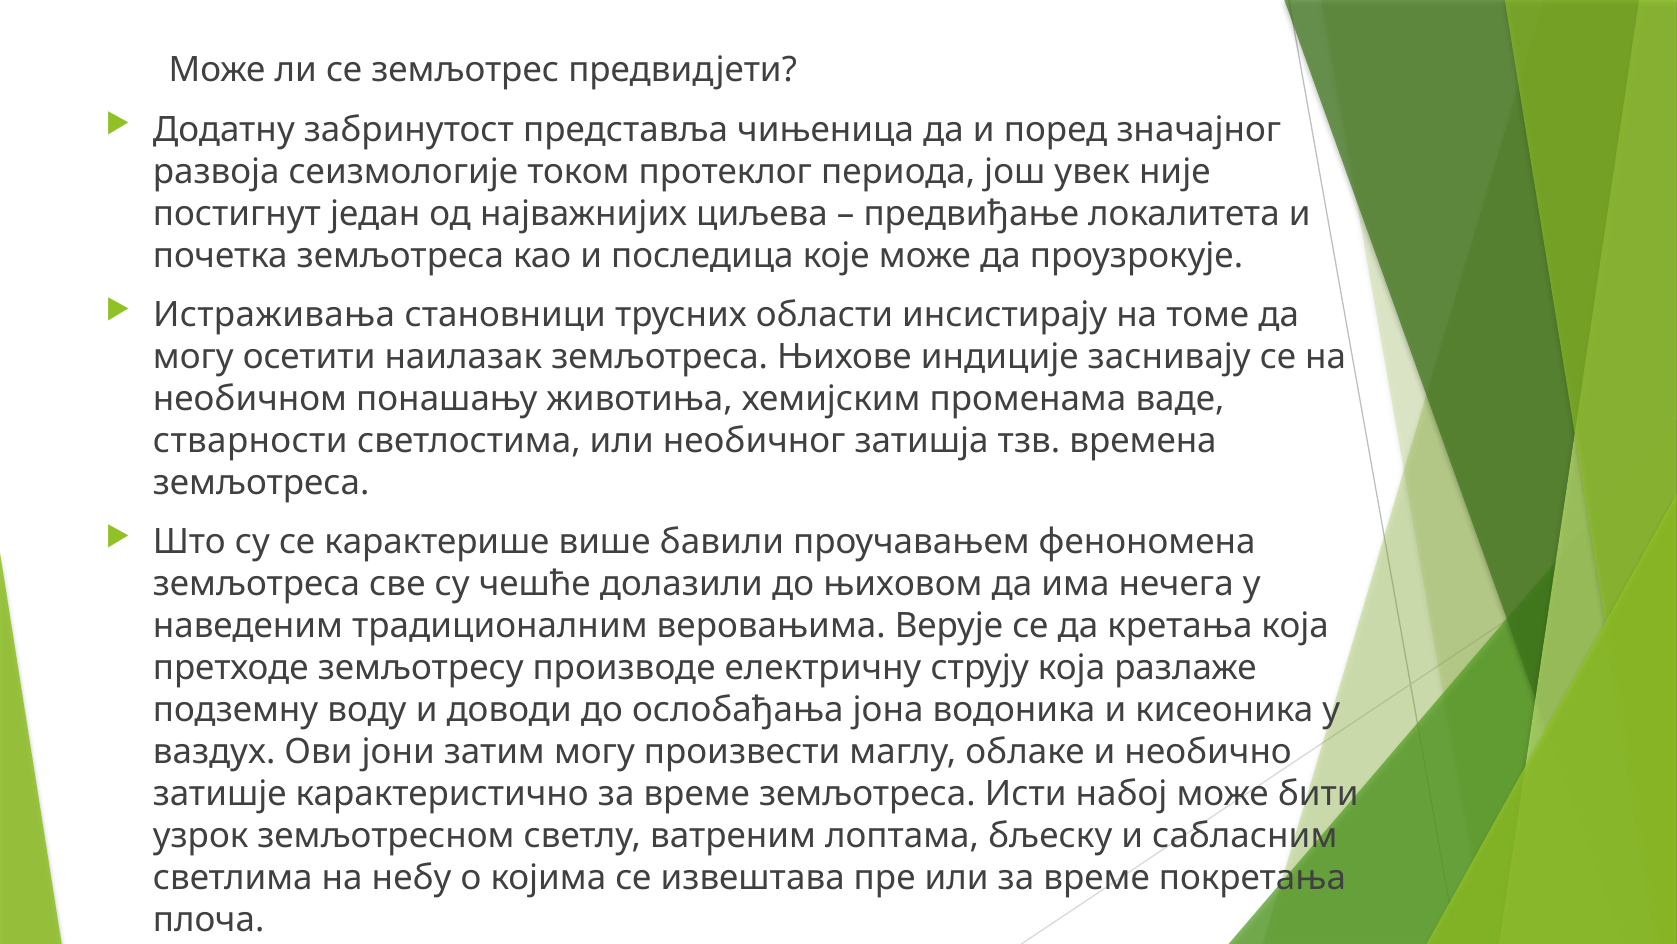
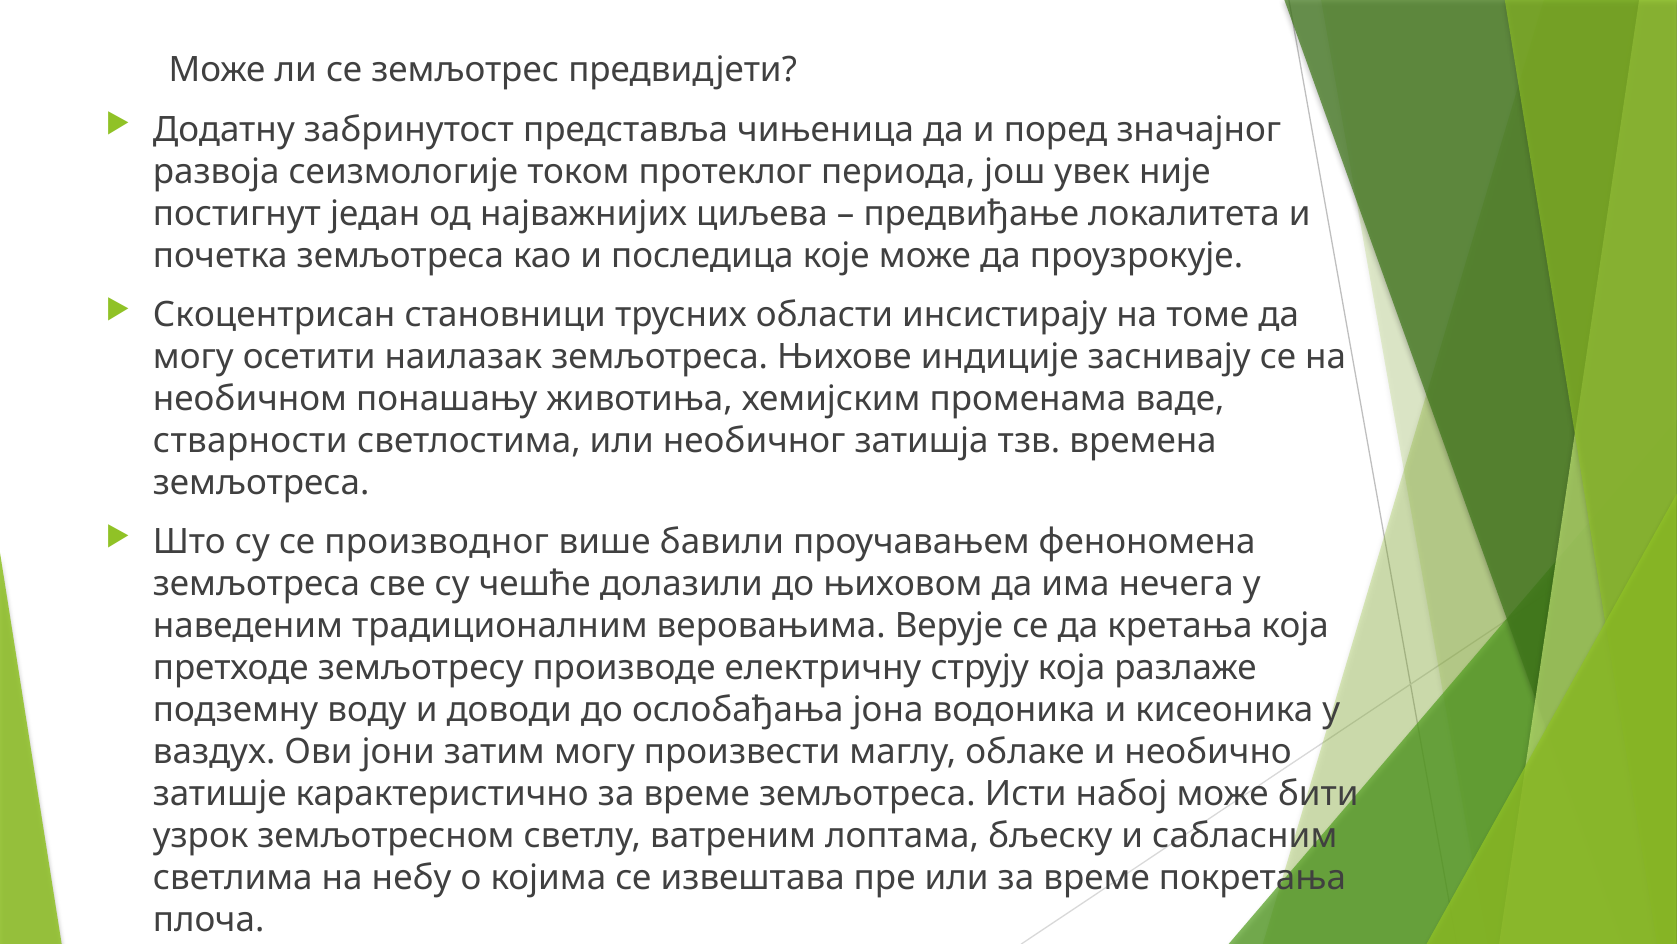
Истраживања: Истраживања -> Скоцентрисан
карактерише: карактерише -> производног
